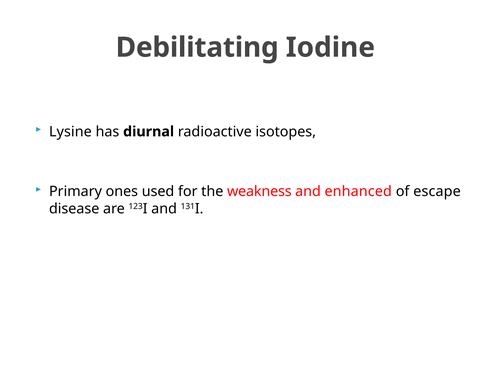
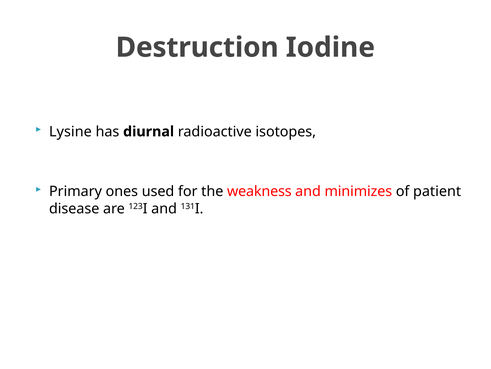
Debilitating: Debilitating -> Destruction
enhanced: enhanced -> minimizes
escape: escape -> patient
